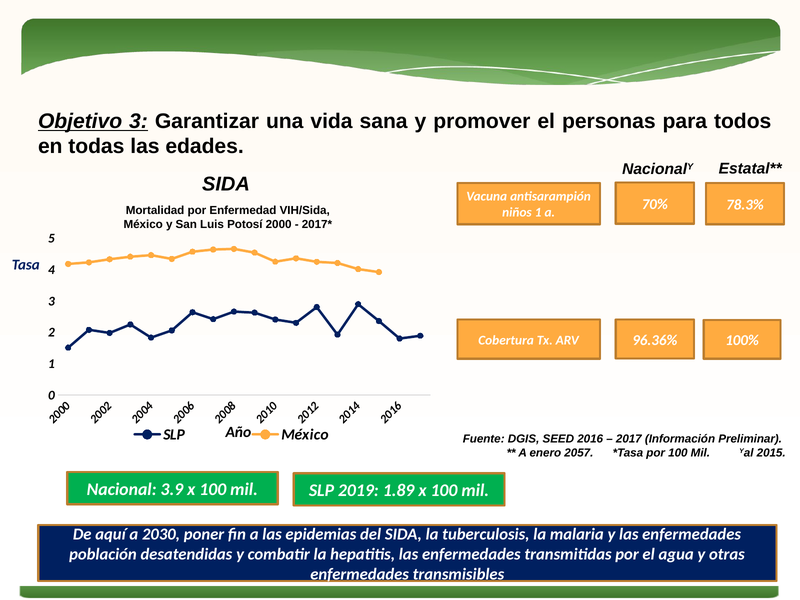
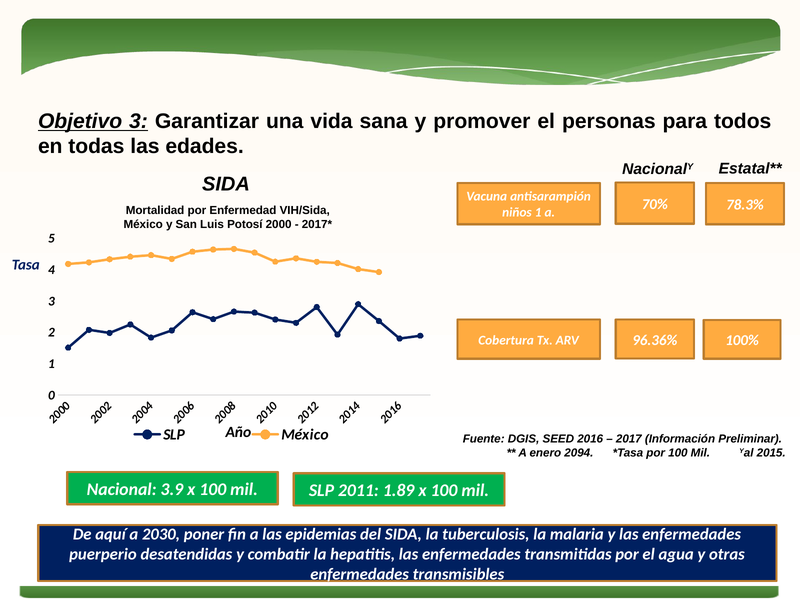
2057: 2057 -> 2094
2019: 2019 -> 2011
población: población -> puerperio
